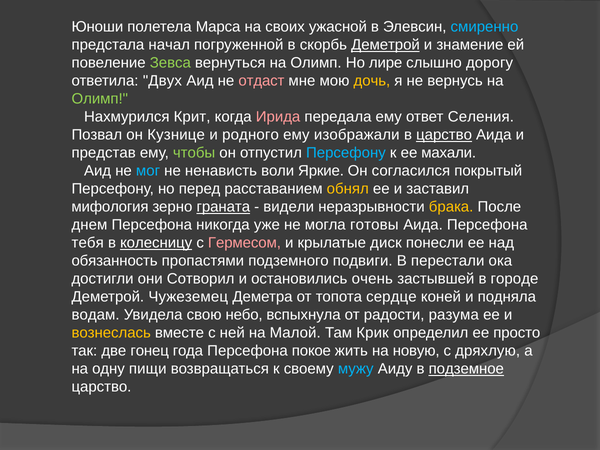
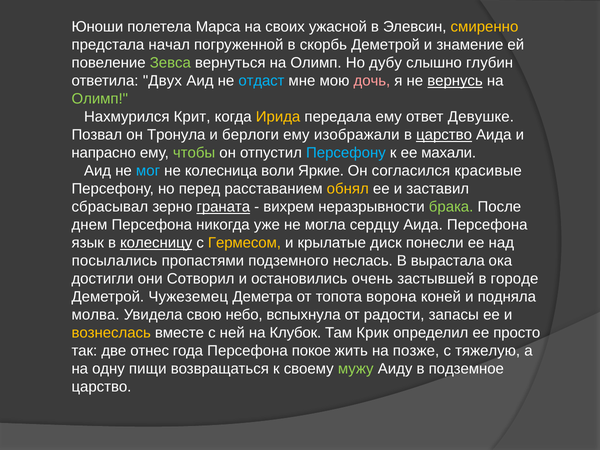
смиренно colour: light blue -> yellow
Деметрой at (385, 45) underline: present -> none
лире: лире -> дубу
дорогу: дорогу -> глубин
отдаст colour: pink -> light blue
дочь colour: yellow -> pink
вернусь underline: none -> present
Ирида colour: pink -> yellow
Селения: Селения -> Девушке
Кузнице: Кузнице -> Тронула
родного: родного -> берлоги
представ: представ -> напрасно
ненависть: ненависть -> колесница
покрытый: покрытый -> красивые
мифология: мифология -> сбрасывал
видели: видели -> вихрем
брака colour: yellow -> light green
готовы: готовы -> сердцу
тебя: тебя -> язык
Гермесом colour: pink -> yellow
обязанность: обязанность -> посылались
подвиги: подвиги -> неслась
перестали: перестали -> вырастала
сердце: сердце -> ворона
водам: водам -> молва
разума: разума -> запасы
Малой: Малой -> Клубок
гонец: гонец -> отнес
новую: новую -> позже
дряхлую: дряхлую -> тяжелую
мужу colour: light blue -> light green
подземное underline: present -> none
